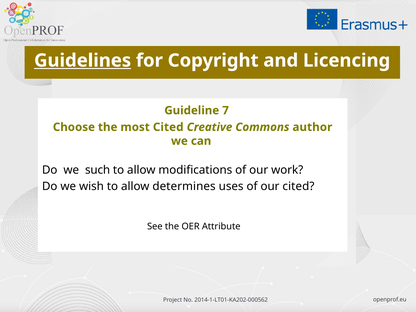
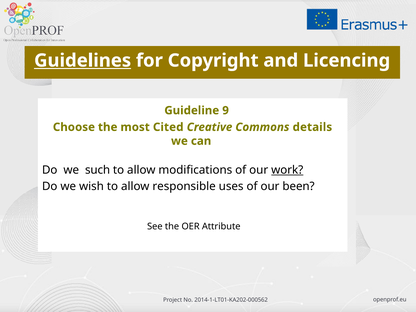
7: 7 -> 9
author: author -> details
work underline: none -> present
determines: determines -> responsible
our cited: cited -> been
